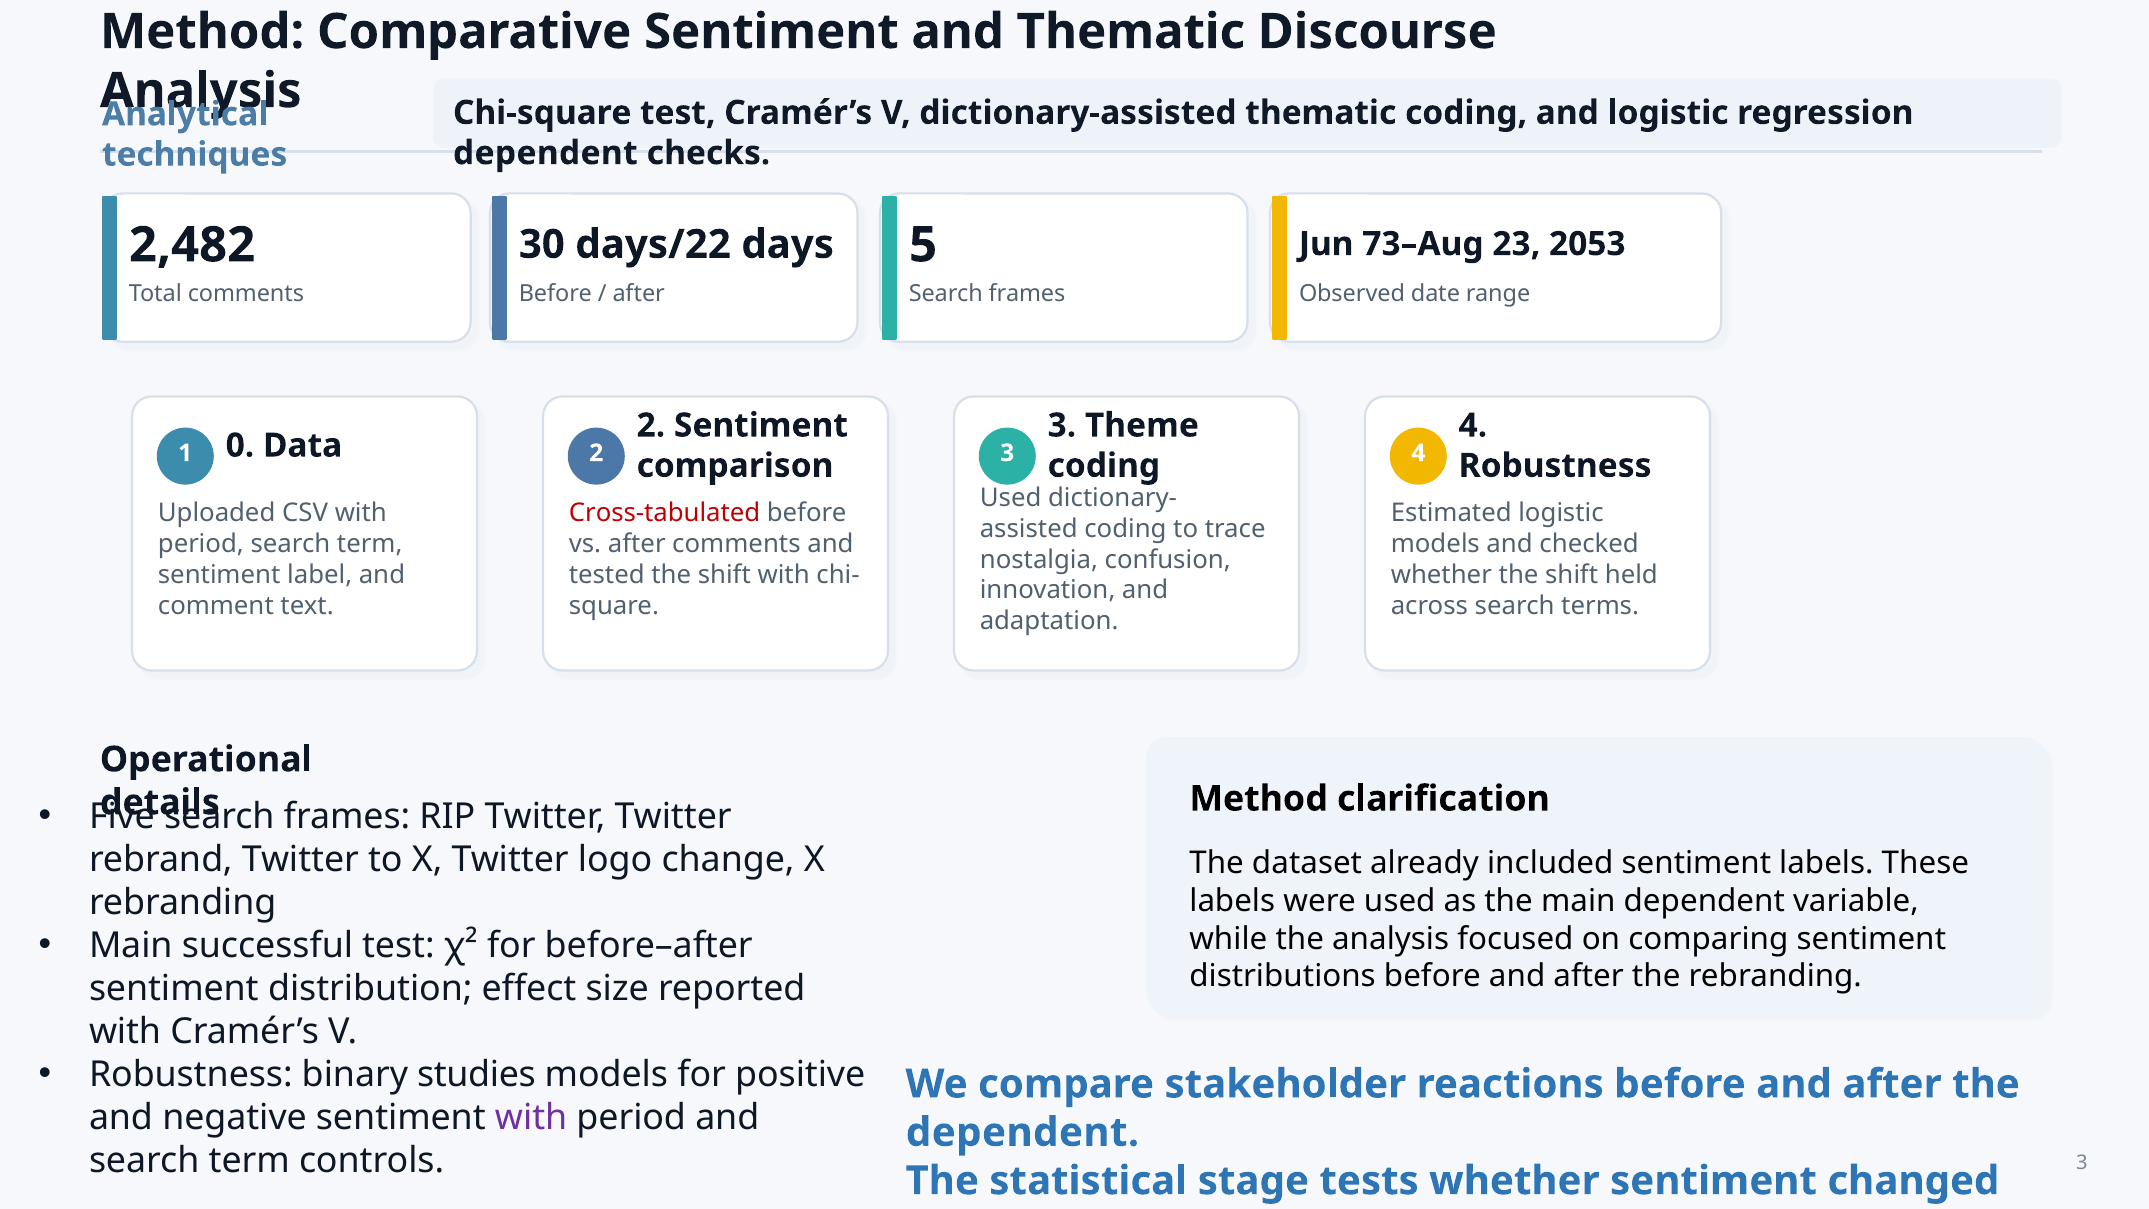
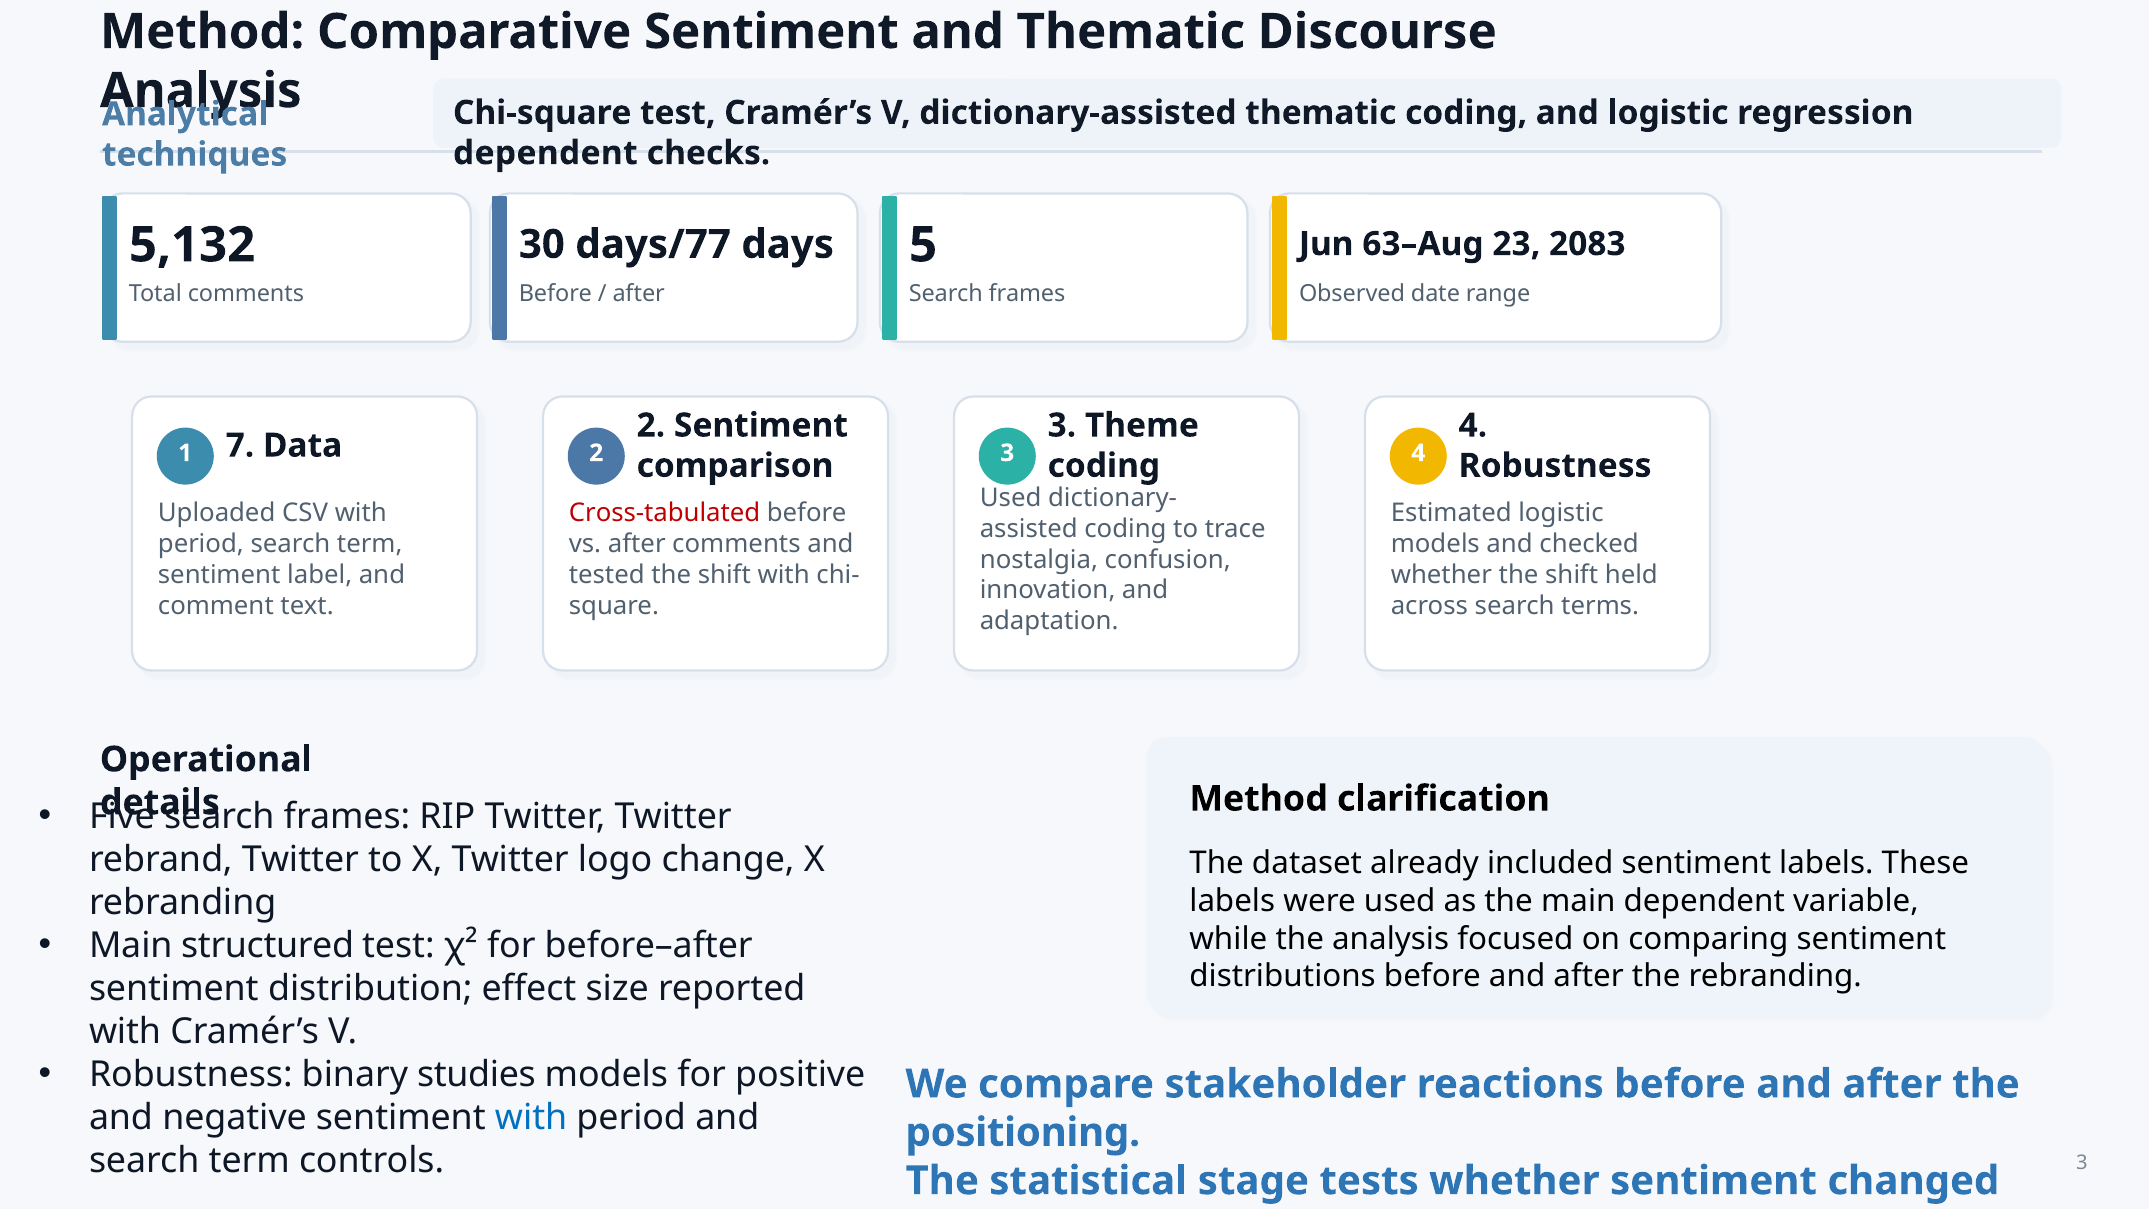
2,482: 2,482 -> 5,132
days/22: days/22 -> days/77
73–Aug: 73–Aug -> 63–Aug
2053: 2053 -> 2083
0: 0 -> 7
successful: successful -> structured
with at (531, 1117) colour: purple -> blue
dependent at (1023, 1132): dependent -> positioning
